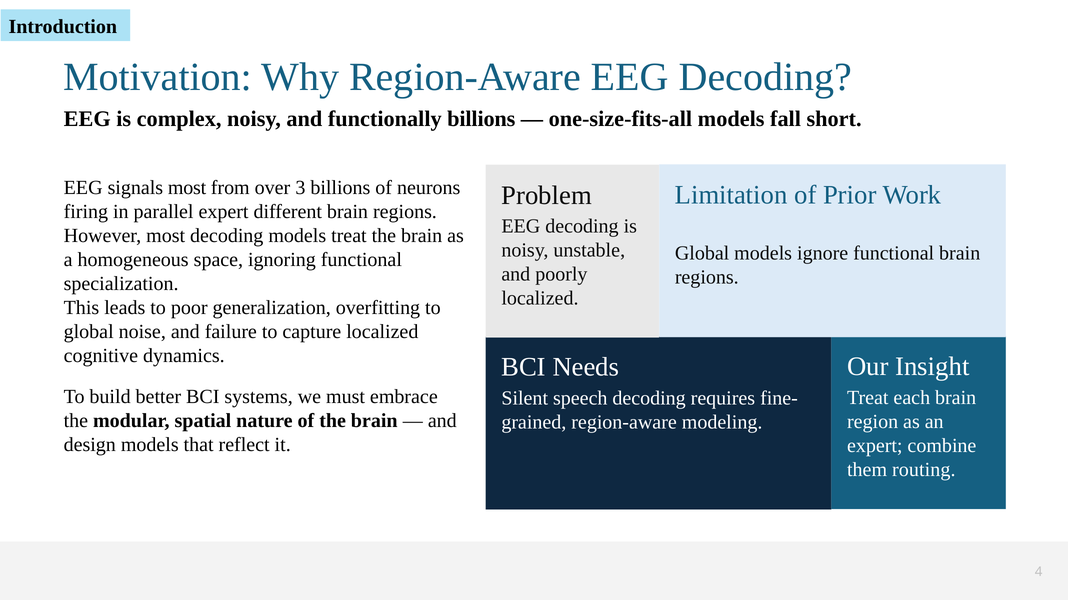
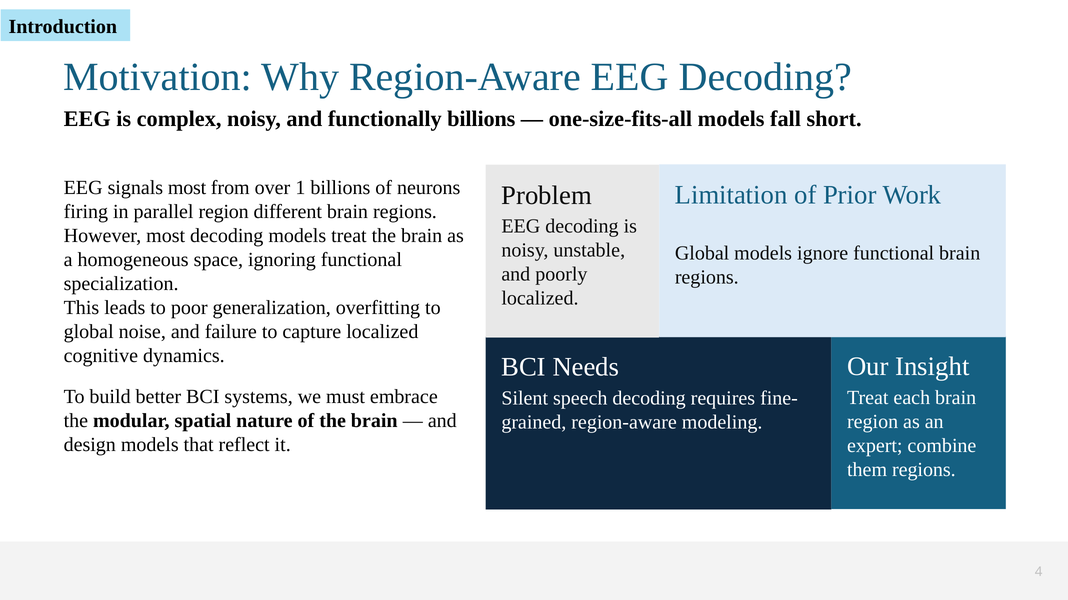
3: 3 -> 1
parallel expert: expert -> region
them routing: routing -> regions
